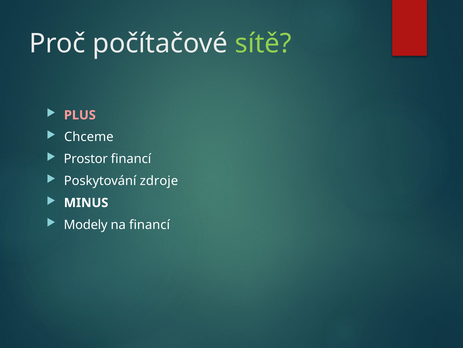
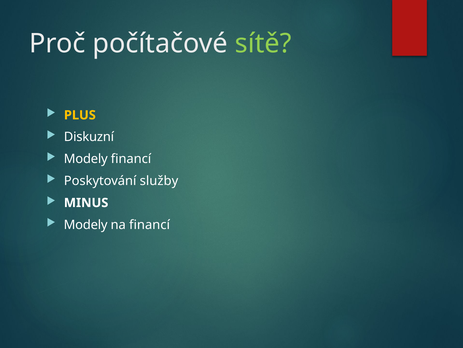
PLUS colour: pink -> yellow
Chceme: Chceme -> Diskuzní
Prostor at (86, 159): Prostor -> Modely
zdroje: zdroje -> služby
